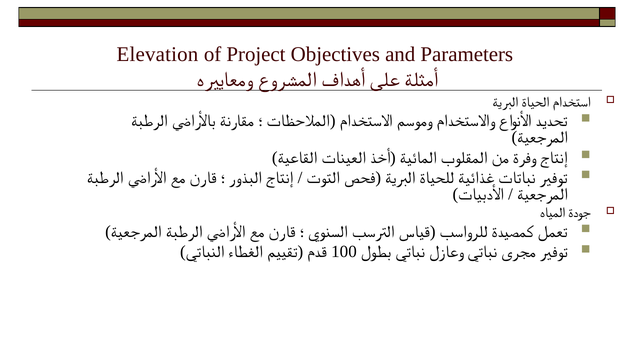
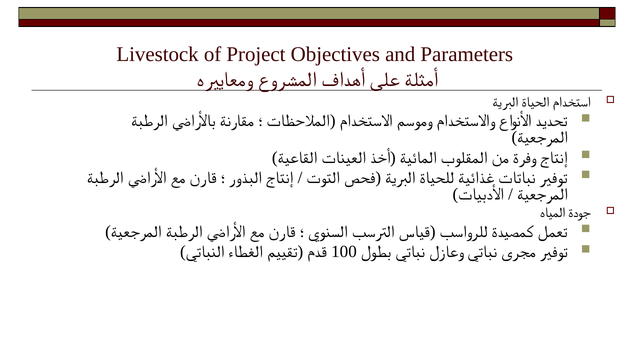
Elevation: Elevation -> Livestock
